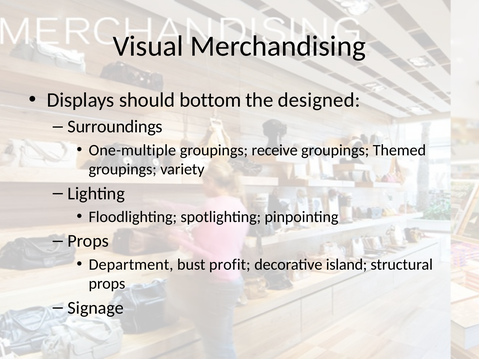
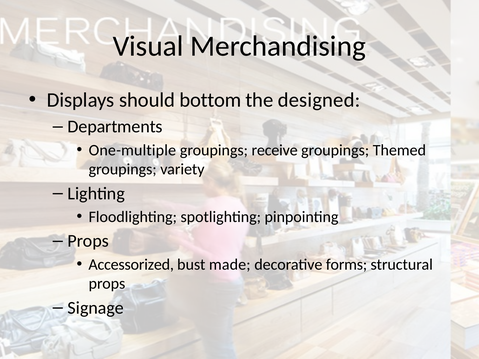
Surroundings: Surroundings -> Departments
Department: Department -> Accessorized
profit: profit -> made
island: island -> forms
